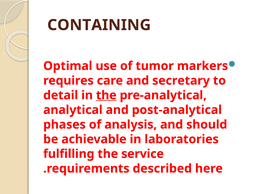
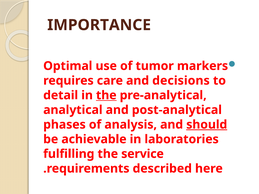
CONTAINING: CONTAINING -> IMPORTANCE
secretary: secretary -> decisions
should underline: none -> present
